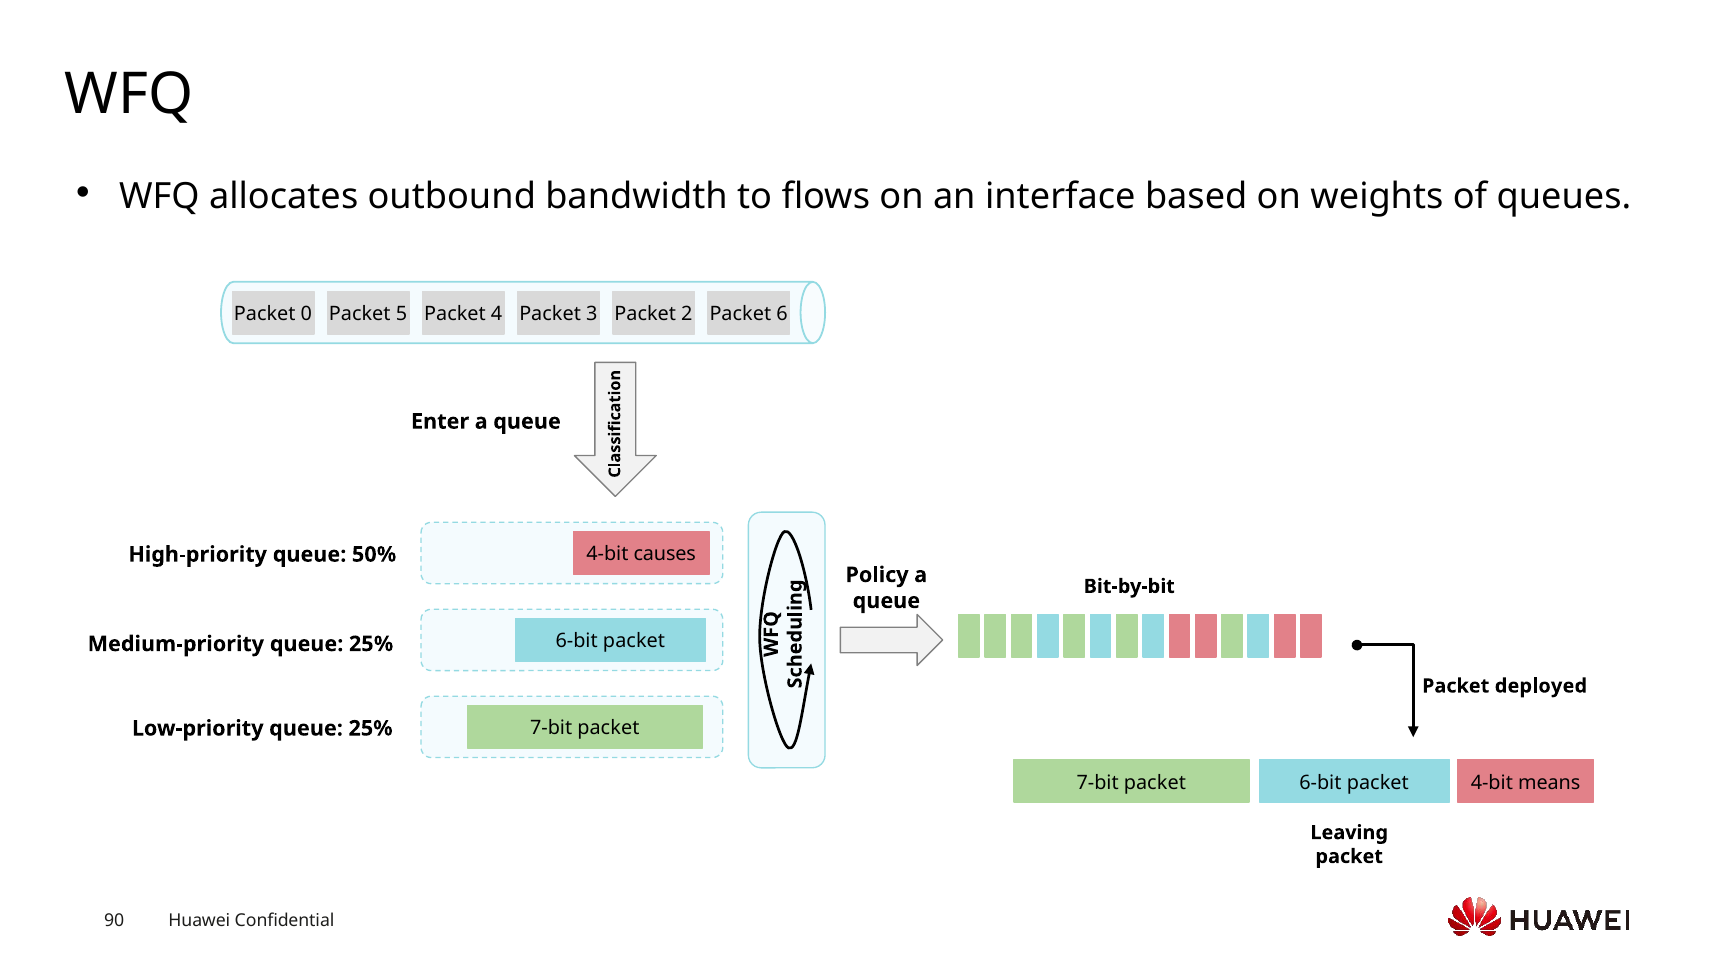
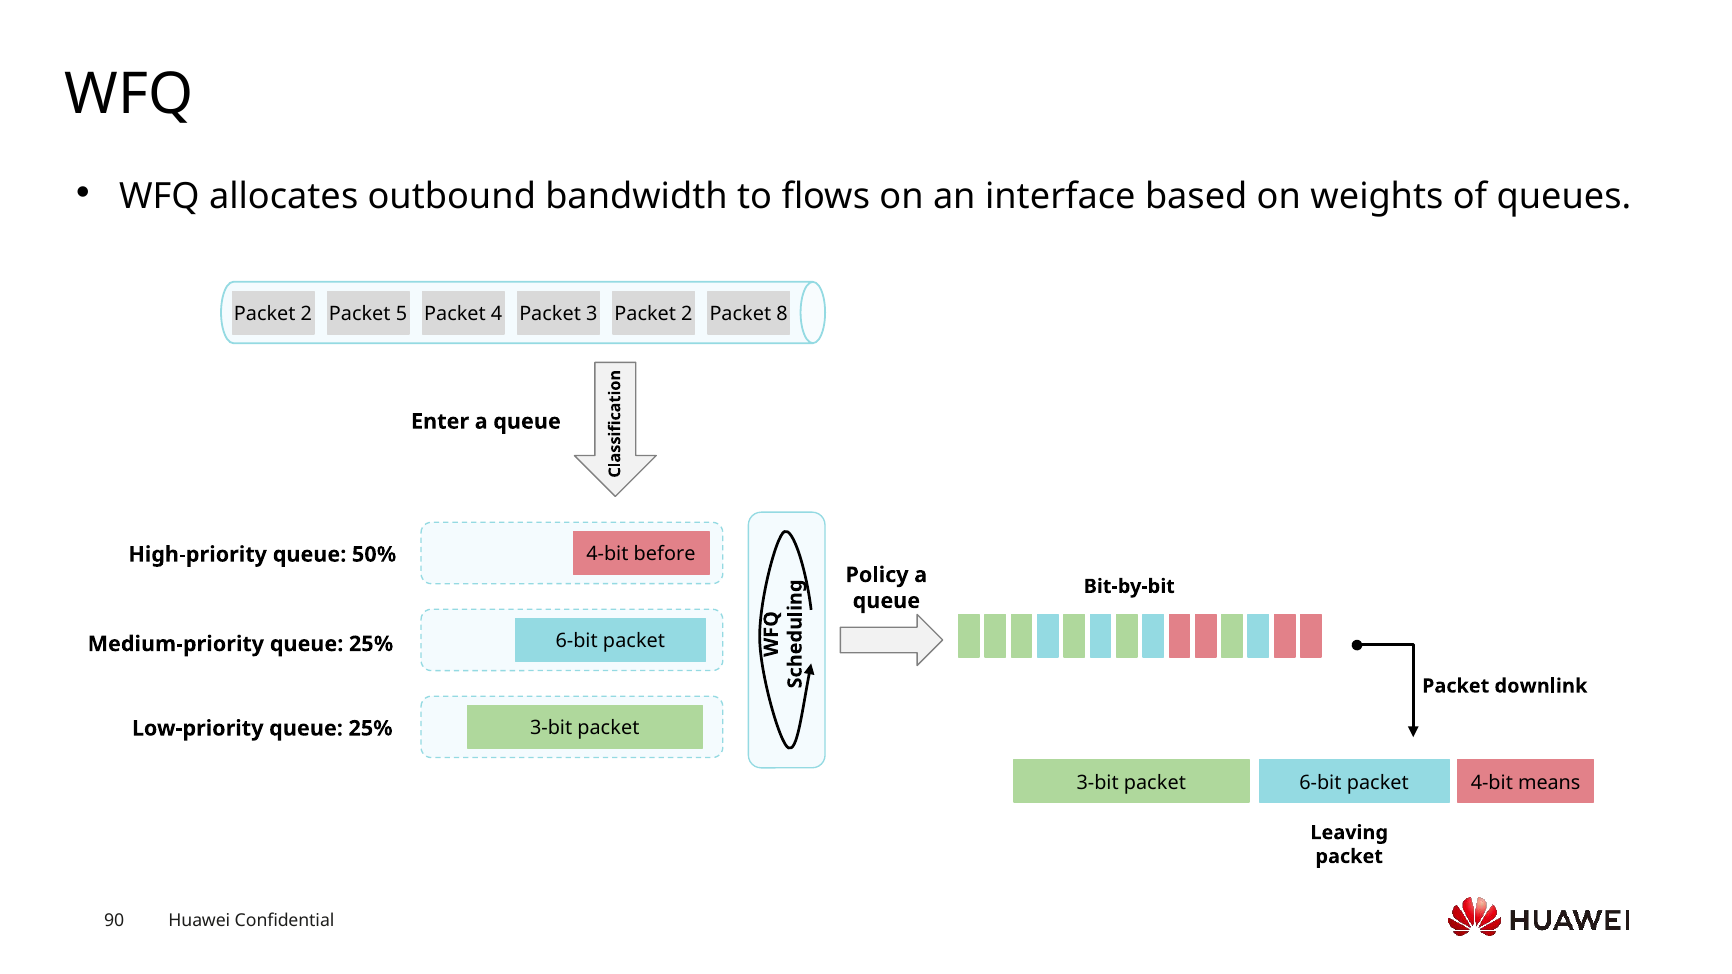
0 at (306, 314): 0 -> 2
6: 6 -> 8
causes: causes -> before
deployed: deployed -> downlink
7-bit at (551, 728): 7-bit -> 3-bit
7-bit at (1098, 784): 7-bit -> 3-bit
